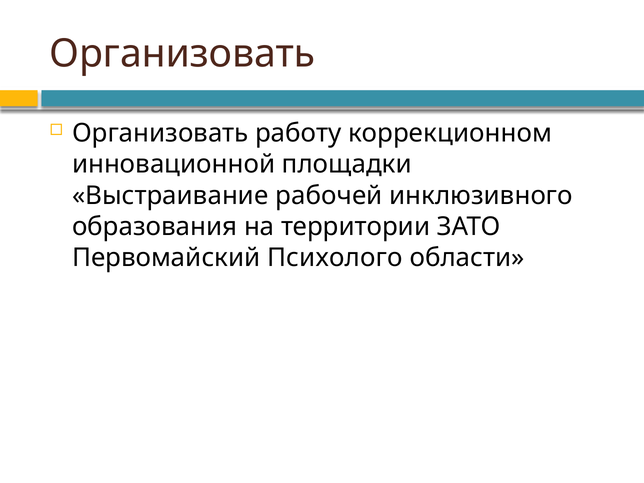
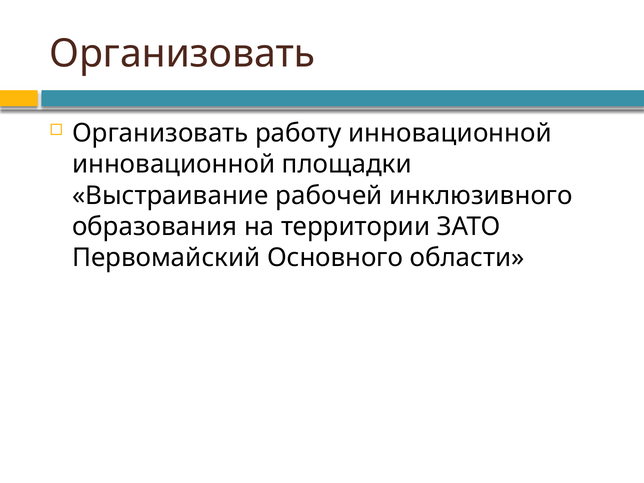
работу коррекционном: коррекционном -> инновационной
Психолого: Психолого -> Основного
